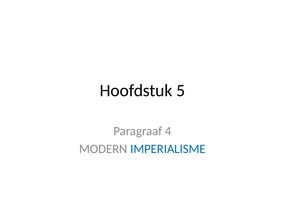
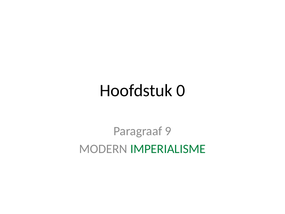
5: 5 -> 0
4: 4 -> 9
IMPERIALISME colour: blue -> green
